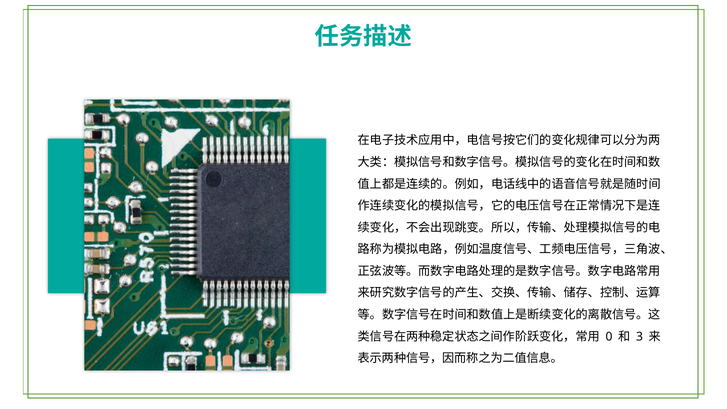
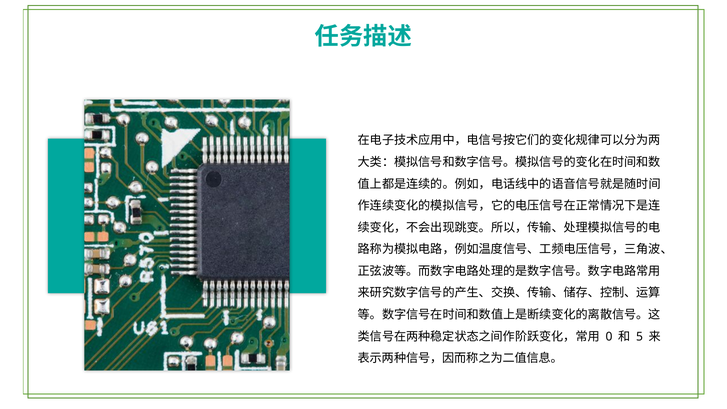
3: 3 -> 5
